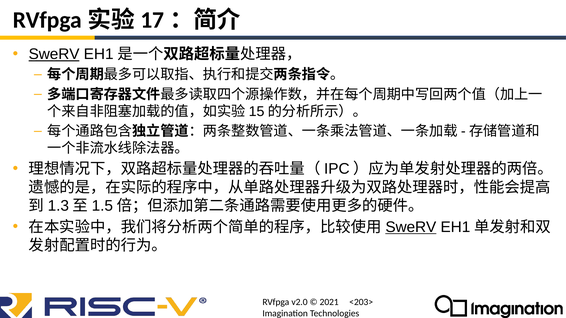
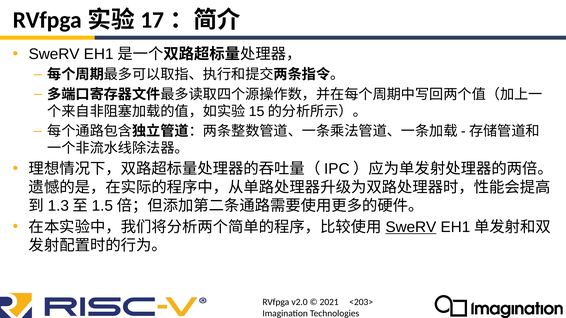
SweRV at (54, 54) underline: present -> none
